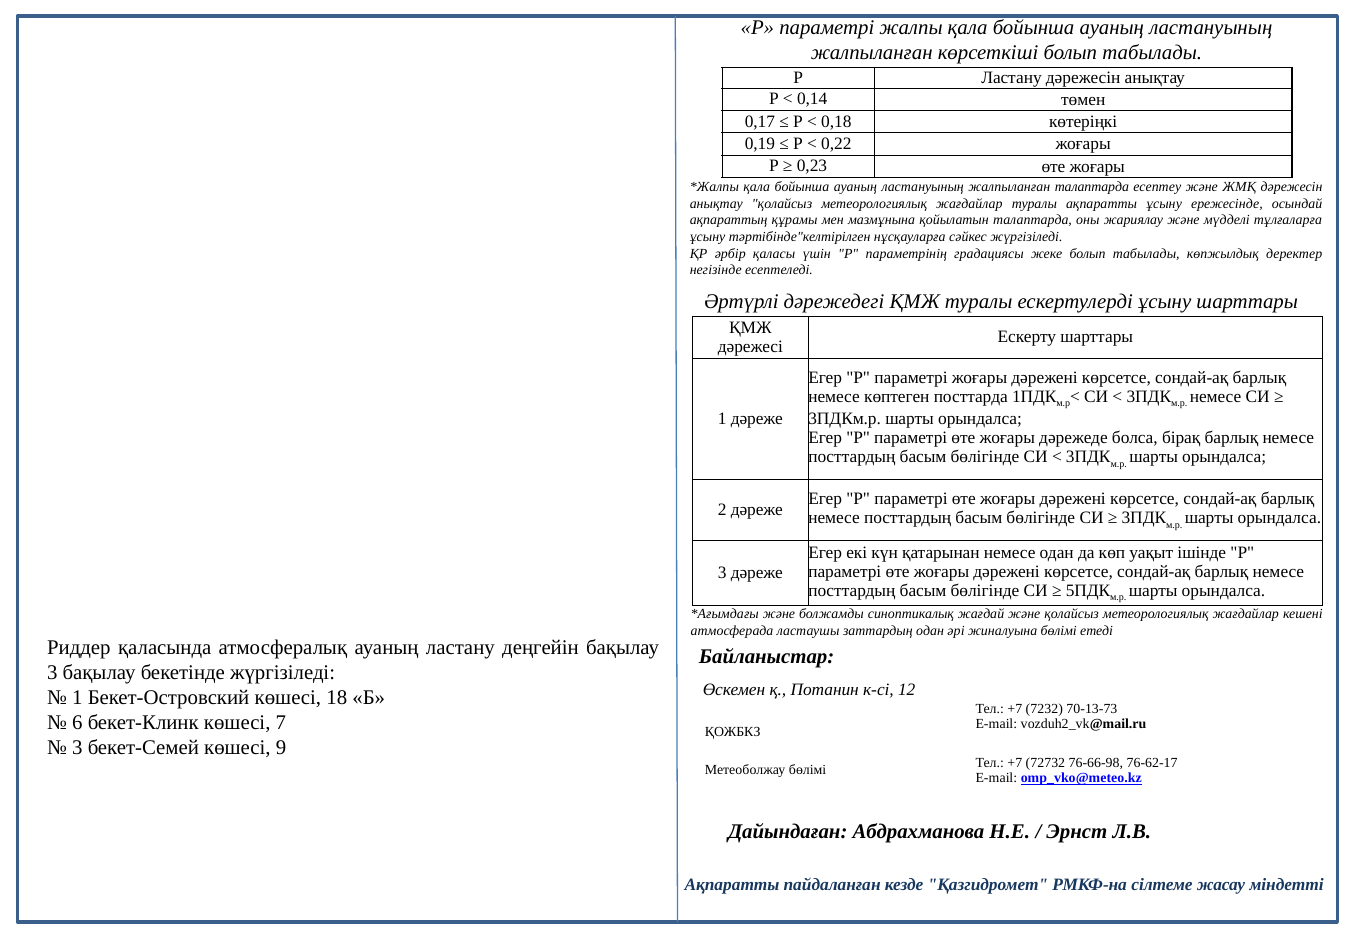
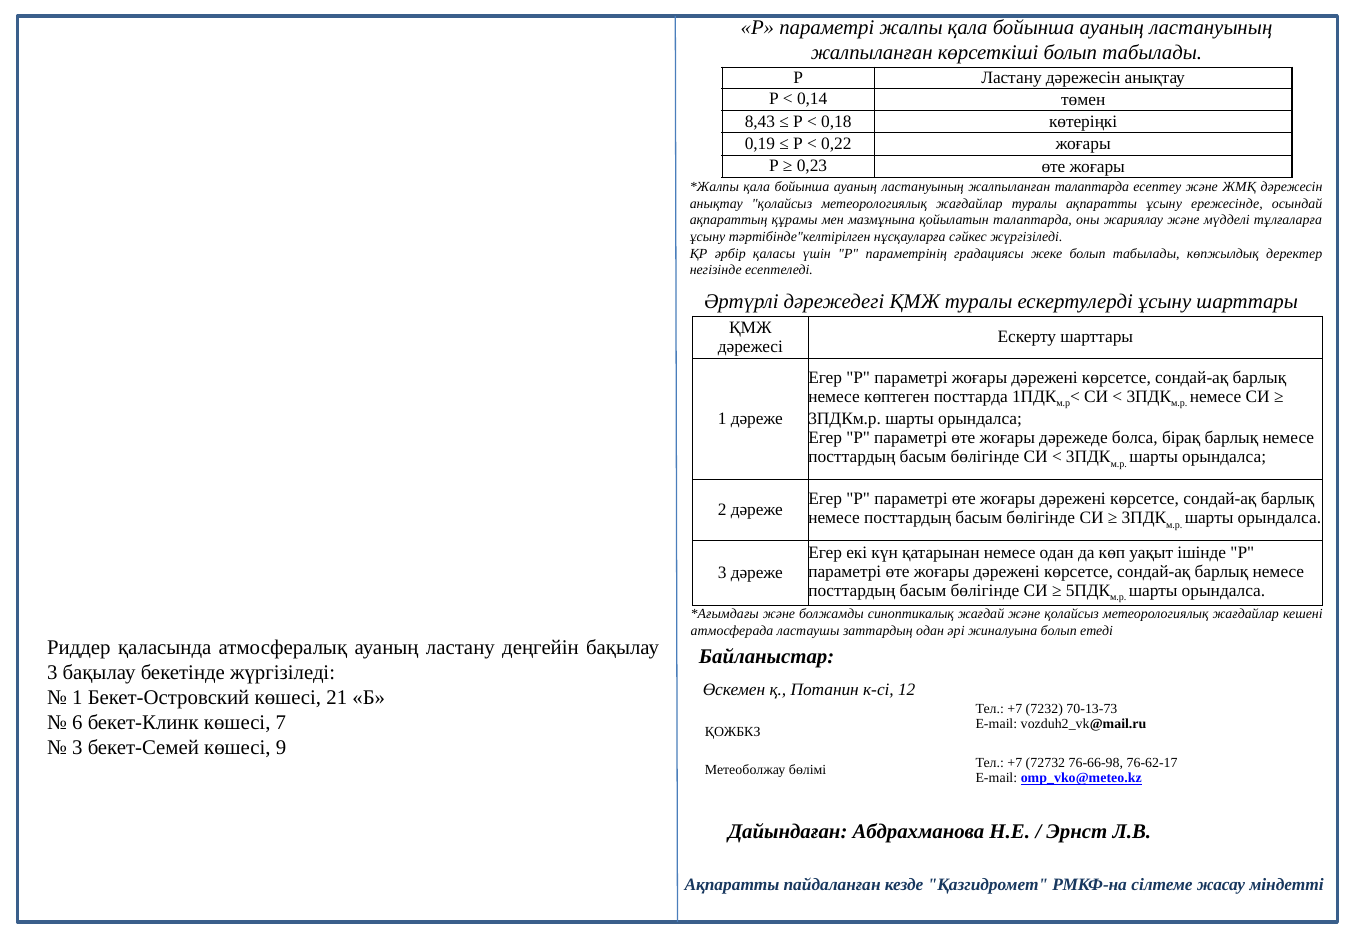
0,17: 0,17 -> 8,43
жиналуына бөлімі: бөлімі -> болып
18: 18 -> 21
